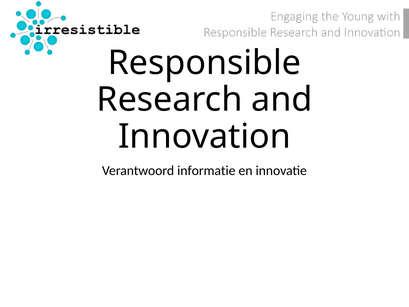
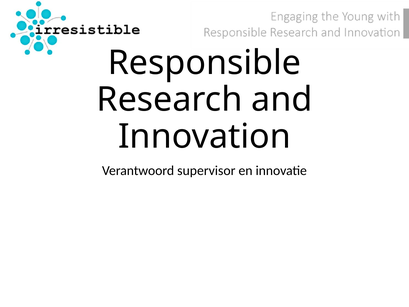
informatie: informatie -> supervisor
